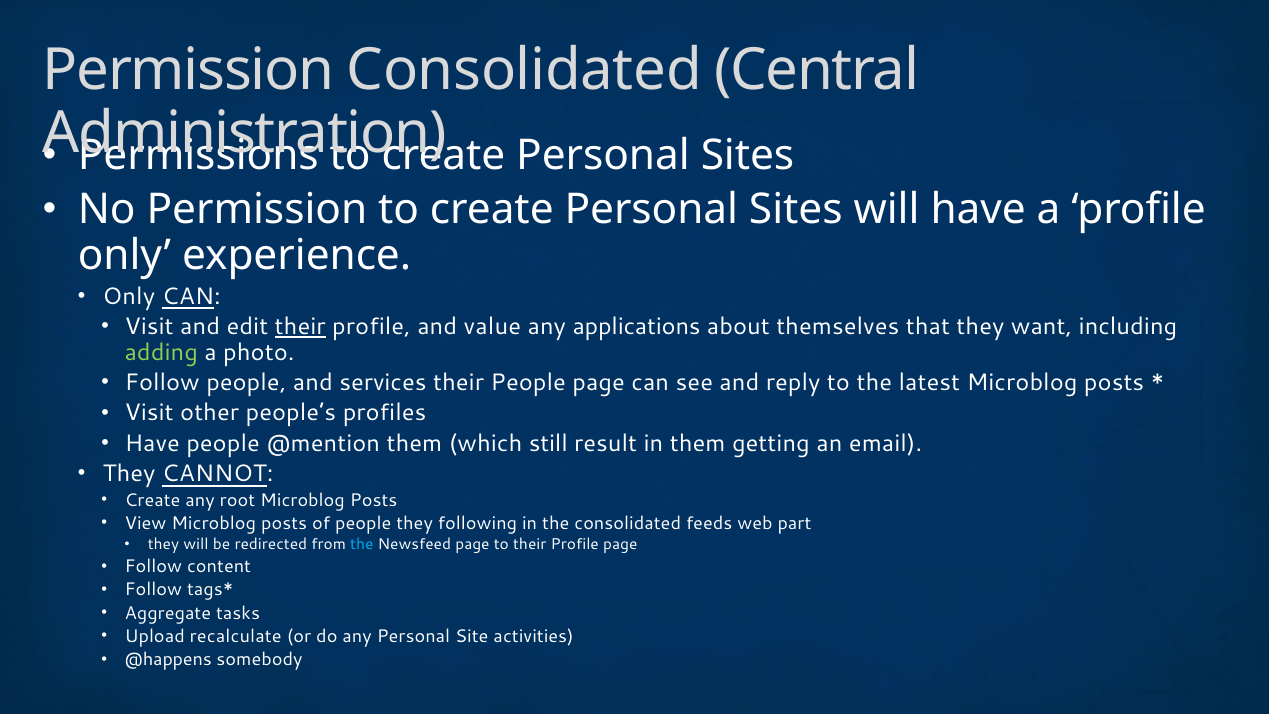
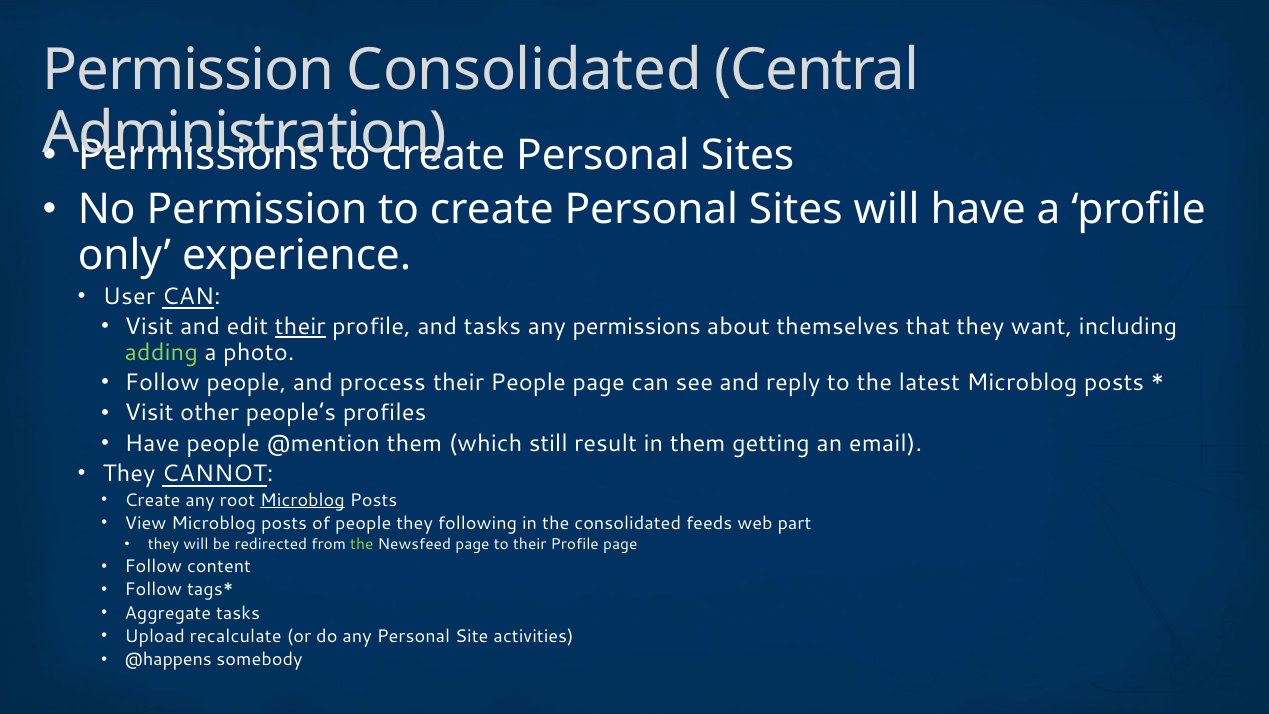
Only at (129, 296): Only -> User
and value: value -> tasks
any applications: applications -> permissions
services: services -> process
Microblog at (303, 500) underline: none -> present
the at (362, 544) colour: light blue -> light green
